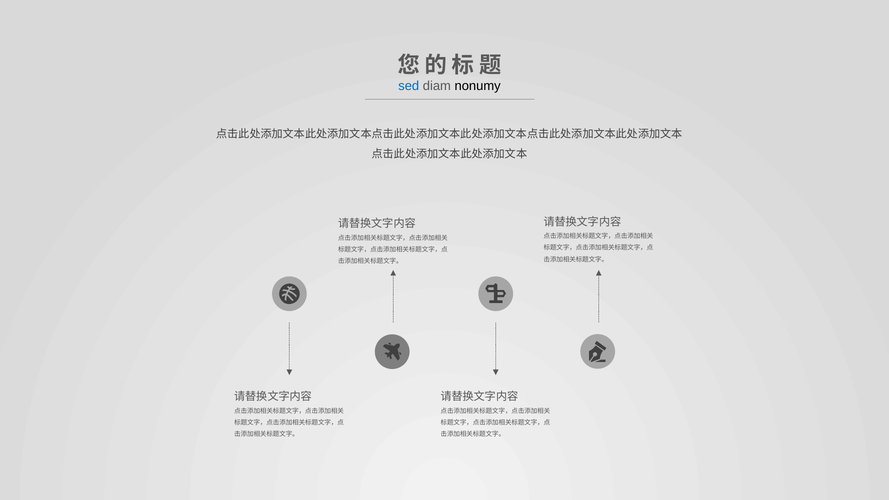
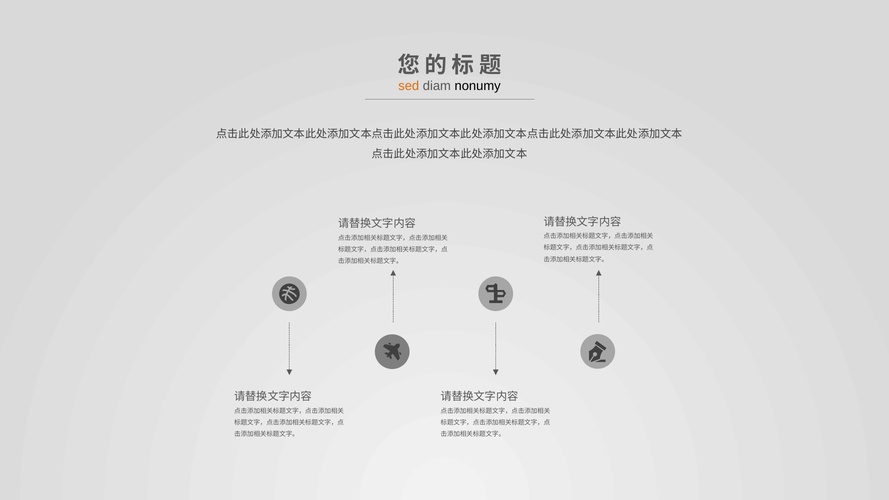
sed colour: blue -> orange
